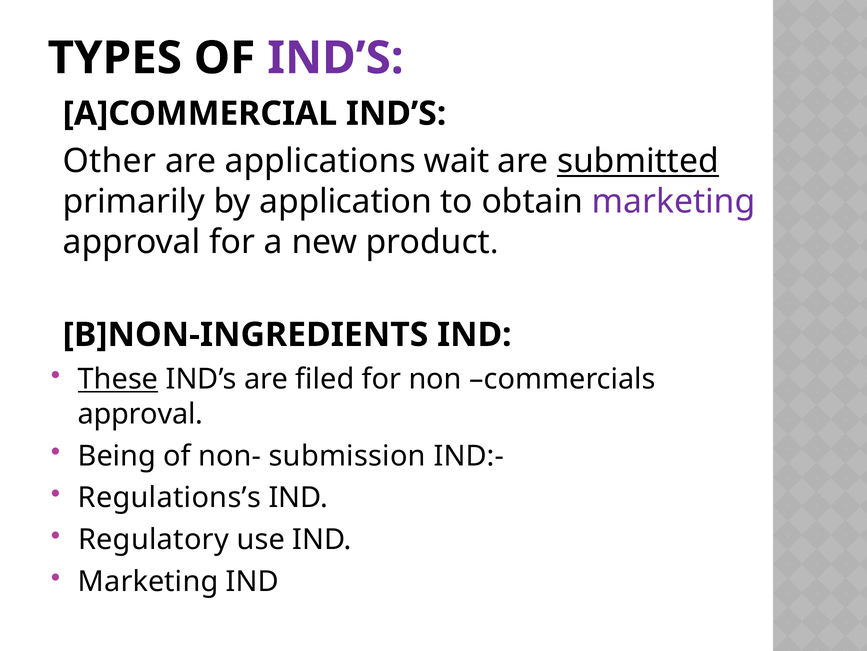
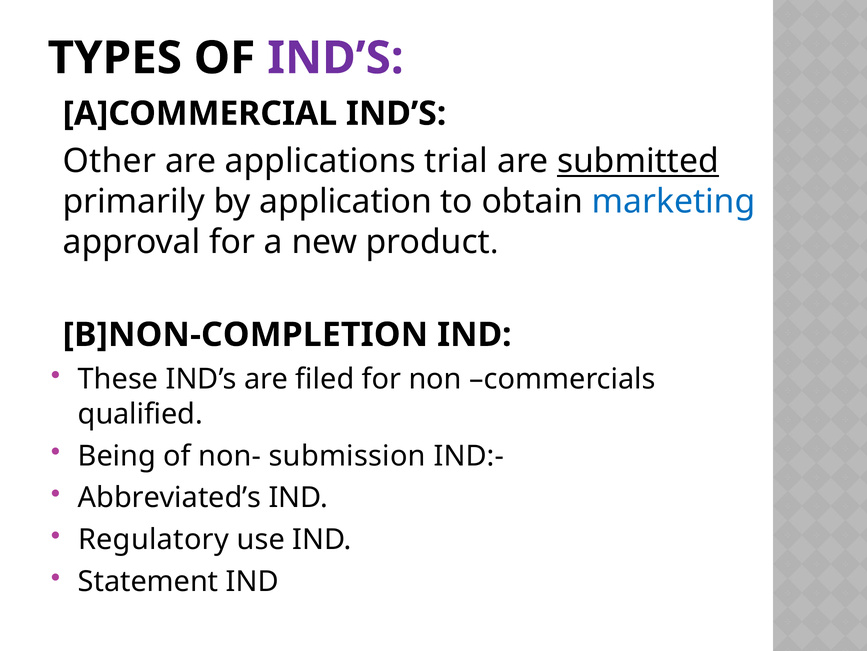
wait: wait -> trial
marketing at (674, 201) colour: purple -> blue
B]NON-INGREDIENTS: B]NON-INGREDIENTS -> B]NON-COMPLETION
These underline: present -> none
approval at (140, 414): approval -> qualified
Regulations’s: Regulations’s -> Abbreviated’s
Marketing at (148, 581): Marketing -> Statement
